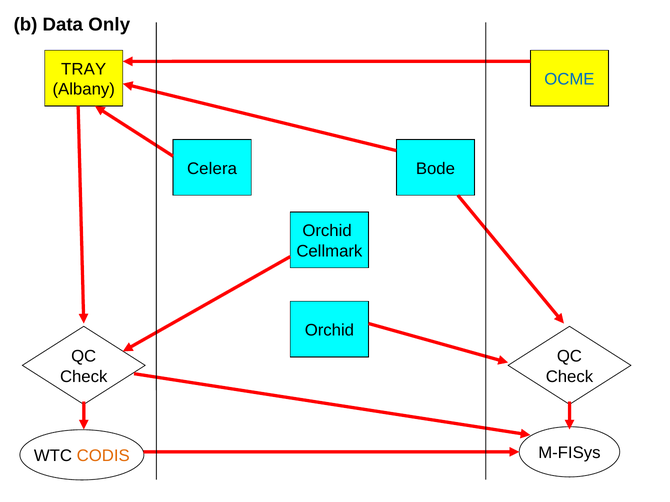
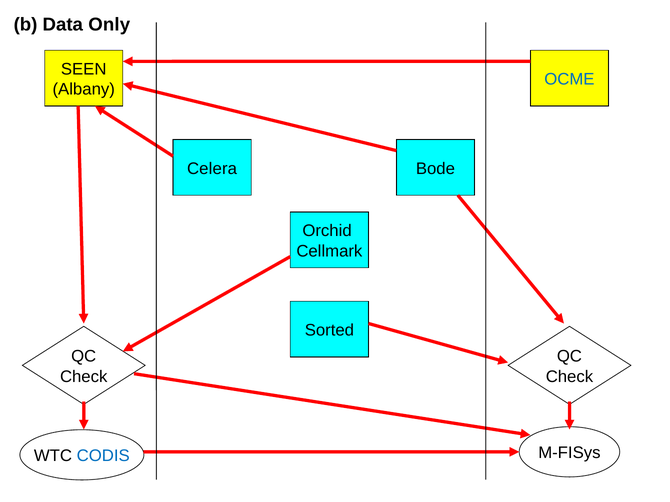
TRAY: TRAY -> SEEN
Orchid at (329, 331): Orchid -> Sorted
CODIS colour: orange -> blue
